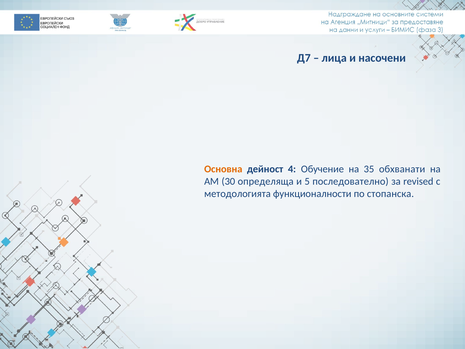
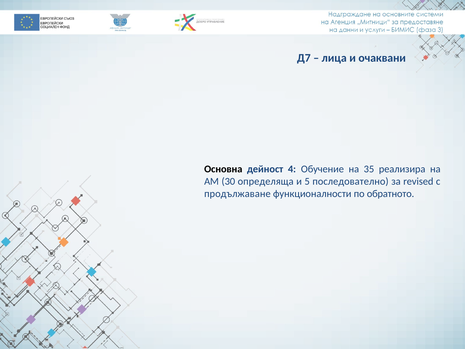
насочени: насочени -> очаквани
Основна colour: orange -> black
обхванати: обхванати -> реализира
методологията: методологията -> продължаване
стопанска: стопанска -> обратното
